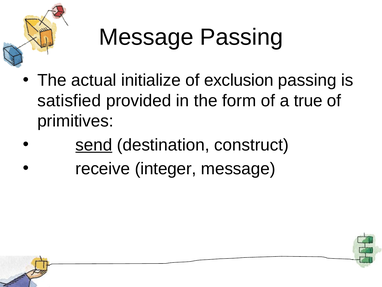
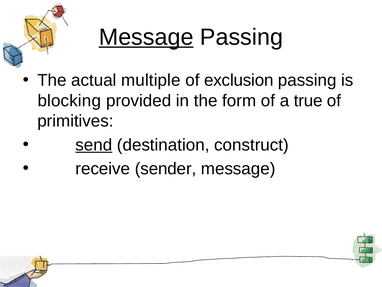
Message at (146, 37) underline: none -> present
initialize: initialize -> multiple
satisfied: satisfied -> blocking
integer: integer -> sender
